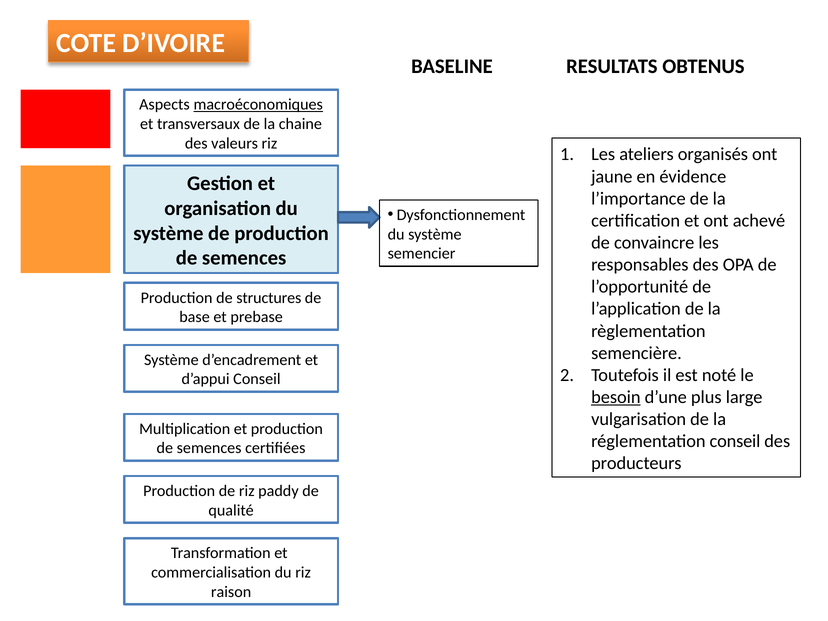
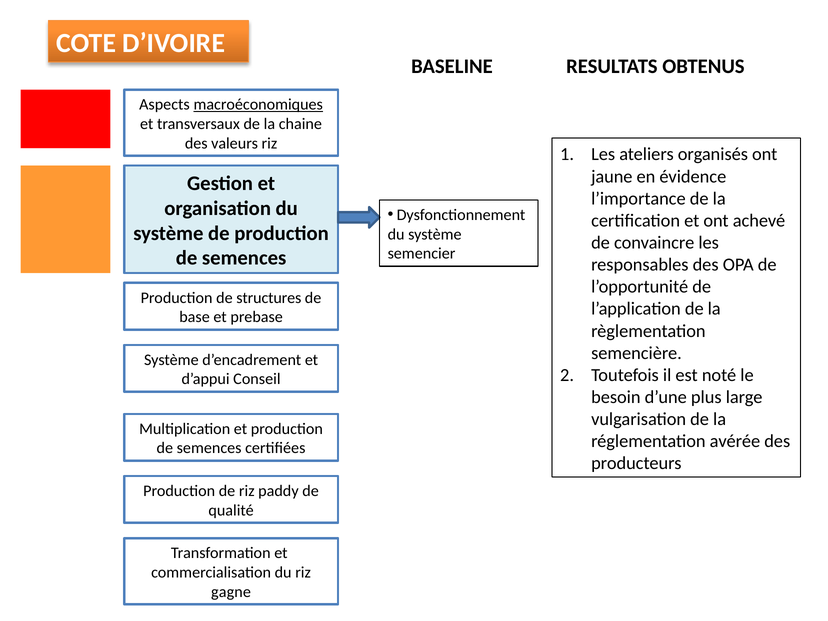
besoin underline: present -> none
réglementation conseil: conseil -> avérée
raison: raison -> gagne
